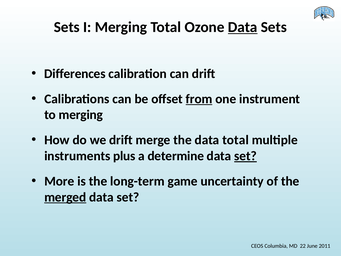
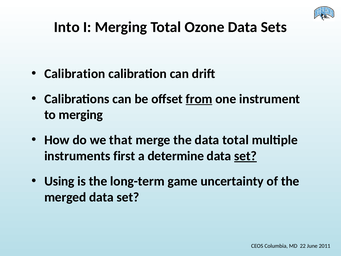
Sets at (67, 27): Sets -> Into
Data at (243, 27) underline: present -> none
Differences at (75, 74): Differences -> Calibration
we drift: drift -> that
plus: plus -> first
More: More -> Using
merged underline: present -> none
